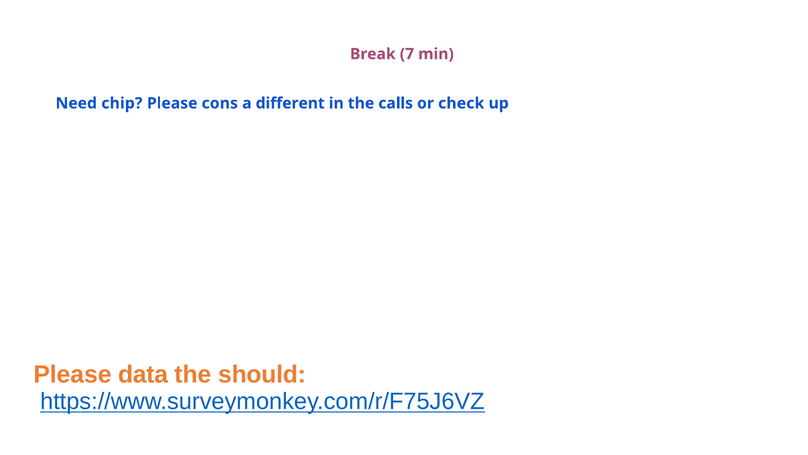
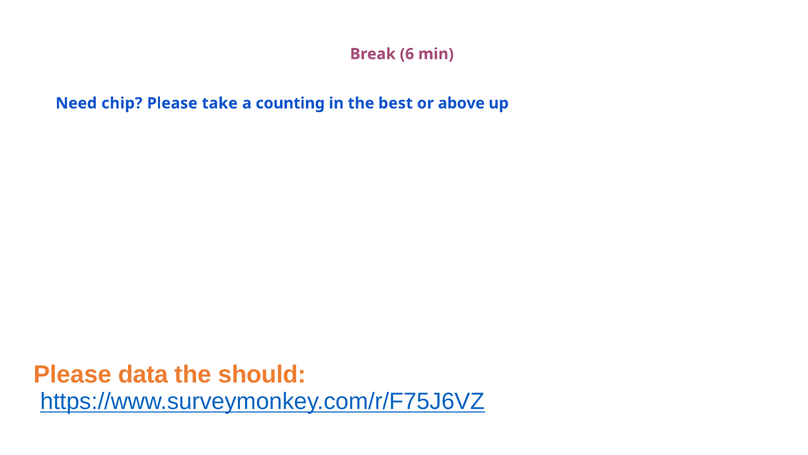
7: 7 -> 6
cons: cons -> take
different: different -> counting
calls: calls -> best
check: check -> above
